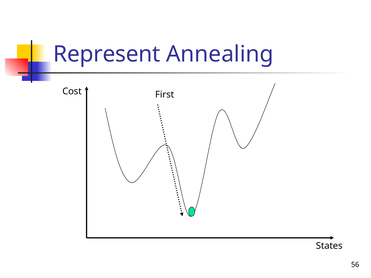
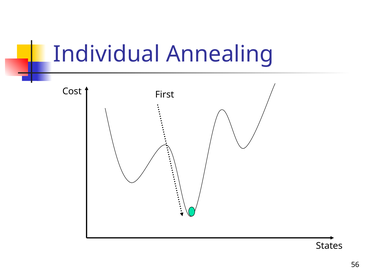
Represent: Represent -> Individual
